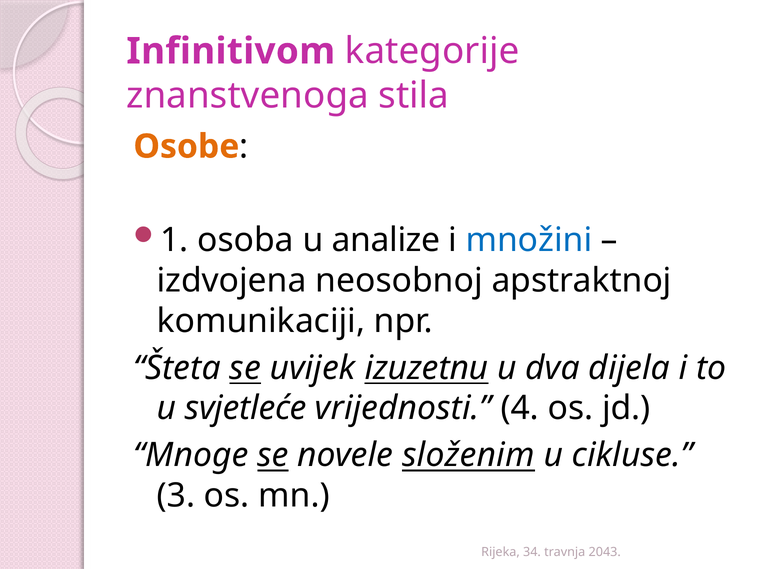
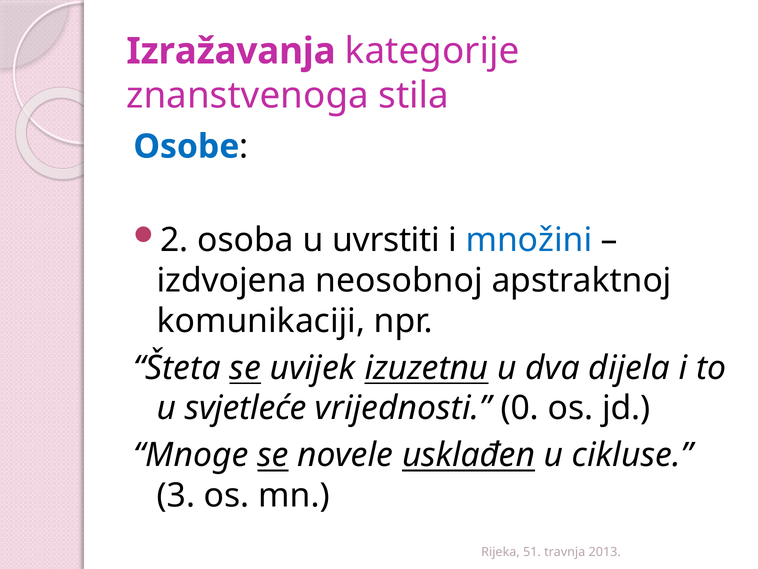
Infinitivom: Infinitivom -> Izražavanja
Osobe colour: orange -> blue
1: 1 -> 2
analize: analize -> uvrstiti
4: 4 -> 0
složenim: složenim -> usklađen
34: 34 -> 51
2043: 2043 -> 2013
